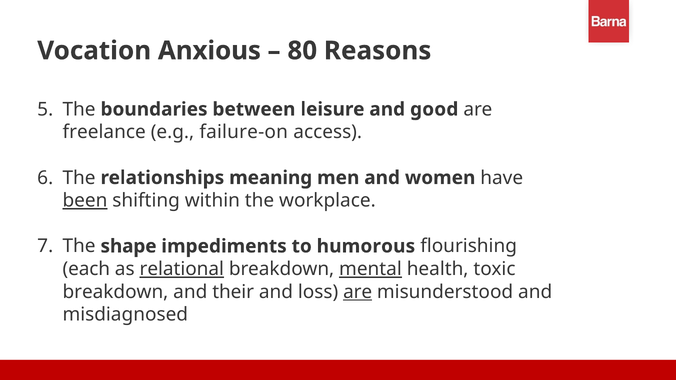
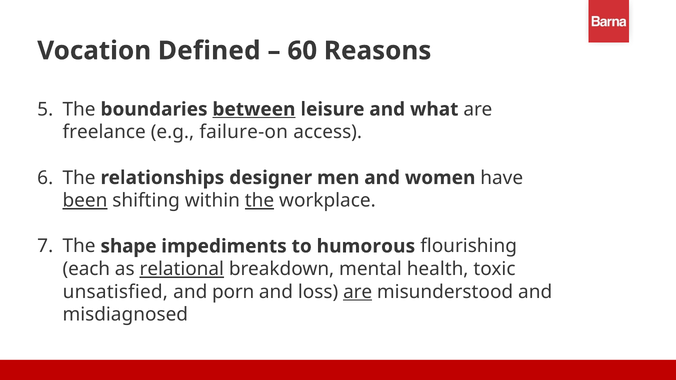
Anxious: Anxious -> Defined
80: 80 -> 60
between underline: none -> present
good: good -> what
meaning: meaning -> designer
the at (259, 201) underline: none -> present
mental underline: present -> none
breakdown at (115, 292): breakdown -> unsatisfied
their: their -> porn
